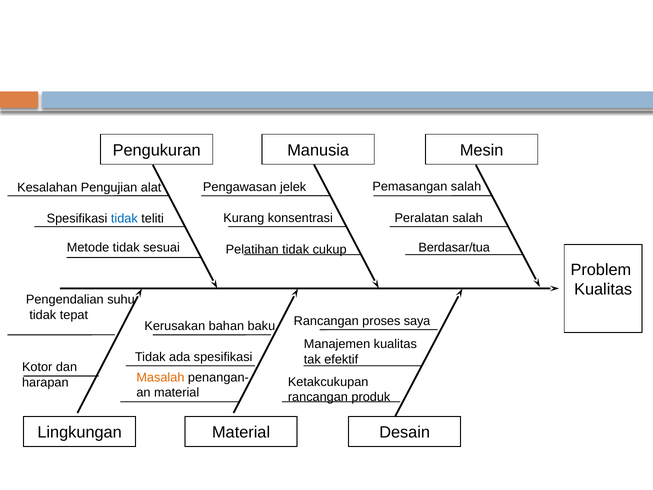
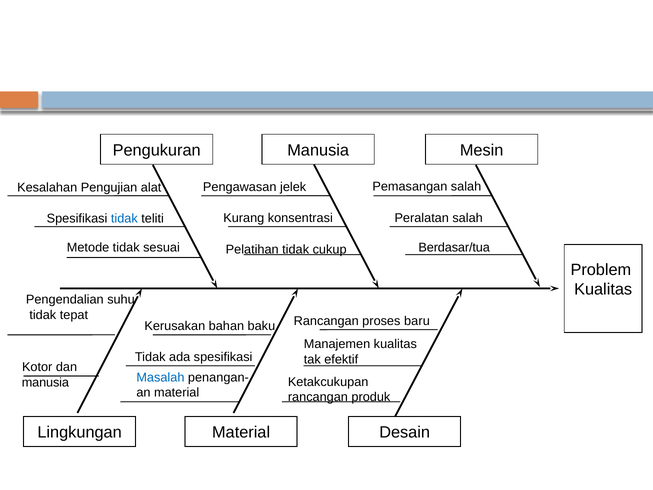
saya: saya -> baru
Masalah colour: orange -> blue
harapan at (45, 382): harapan -> manusia
